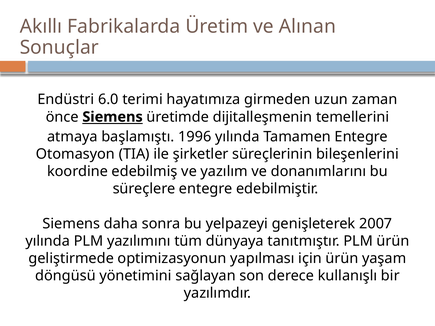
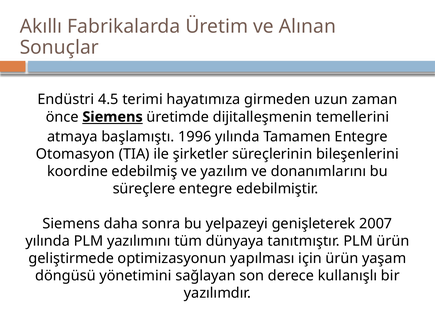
6.0: 6.0 -> 4.5
